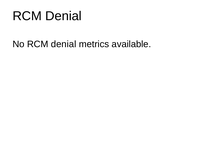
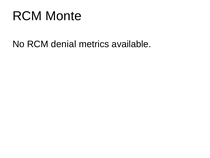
Denial at (63, 16): Denial -> Monte
